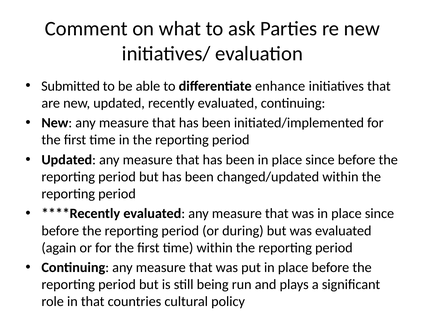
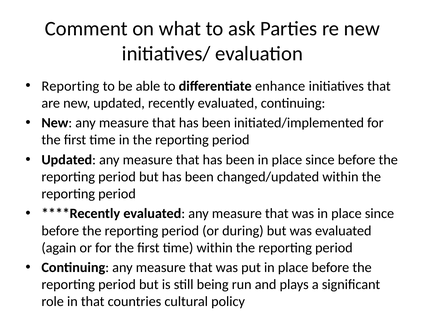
Submitted at (71, 86): Submitted -> Reporting
